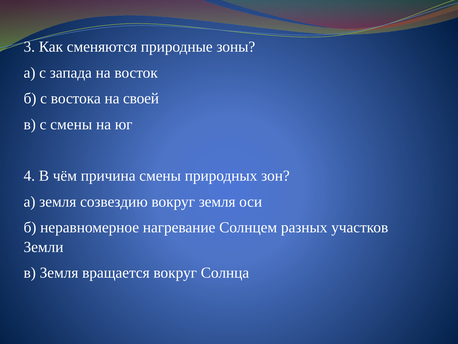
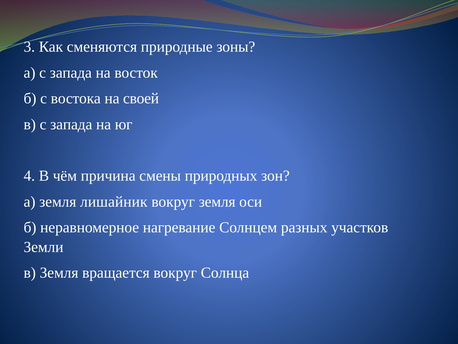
в с смены: смены -> запада
созвездию: созвездию -> лишайник
